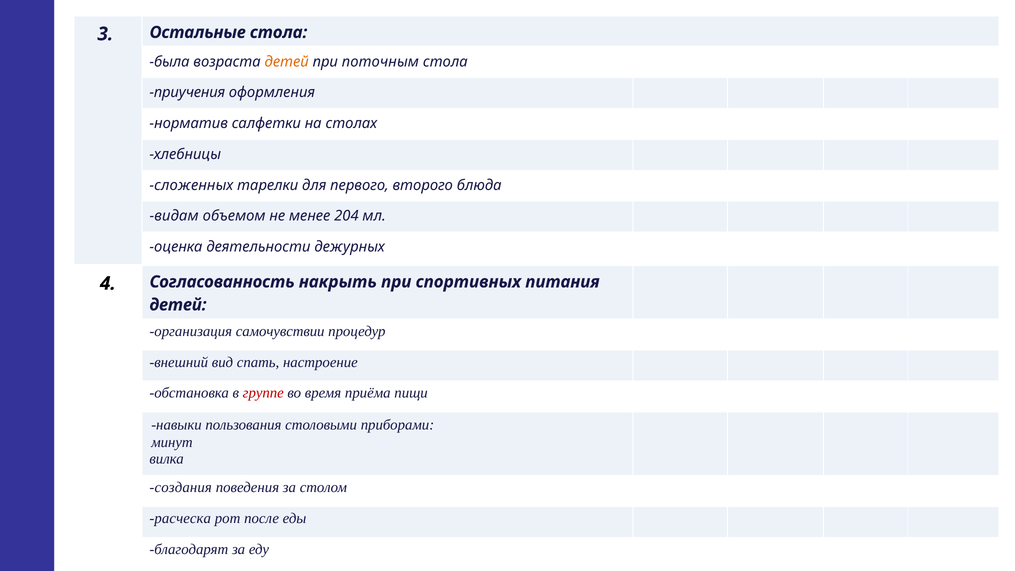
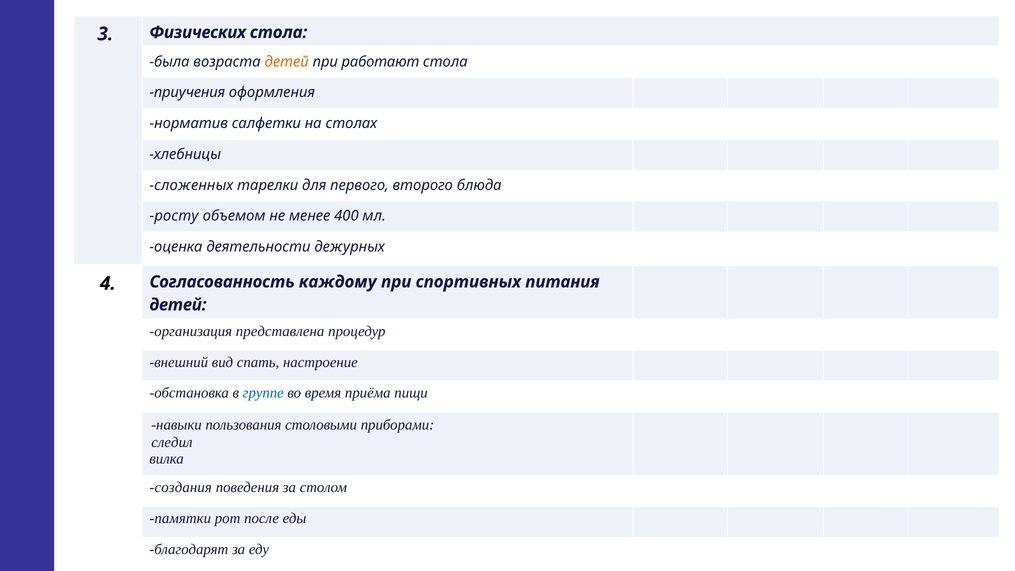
Остальные: Остальные -> Физических
поточным: поточным -> работают
видам: видам -> росту
204: 204 -> 400
накрыть: накрыть -> каждому
самочувствии: самочувствии -> представлена
группе colour: red -> blue
минут: минут -> следил
расческа: расческа -> памятки
